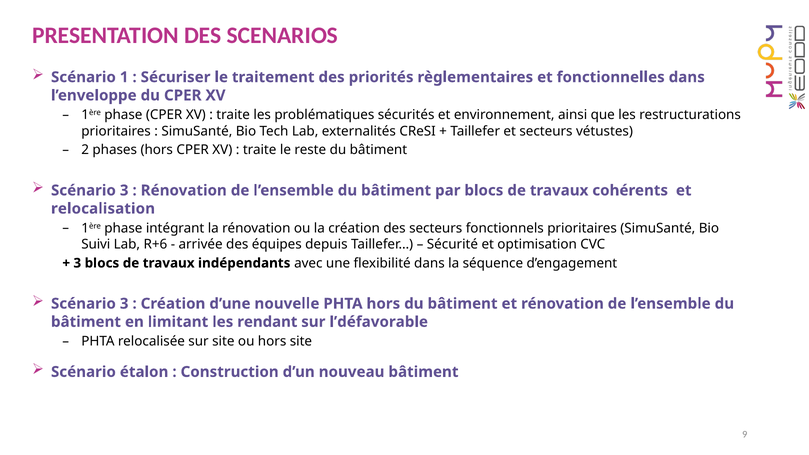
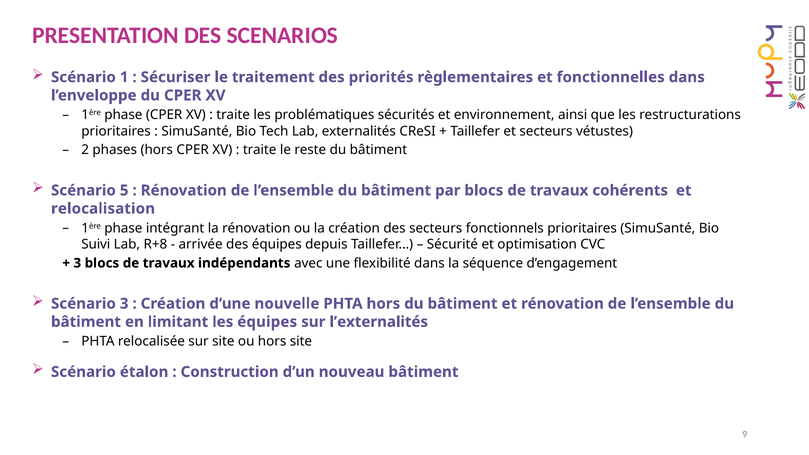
3 at (124, 190): 3 -> 5
R+6: R+6 -> R+8
les rendant: rendant -> équipes
l’défavorable: l’défavorable -> l’externalités
